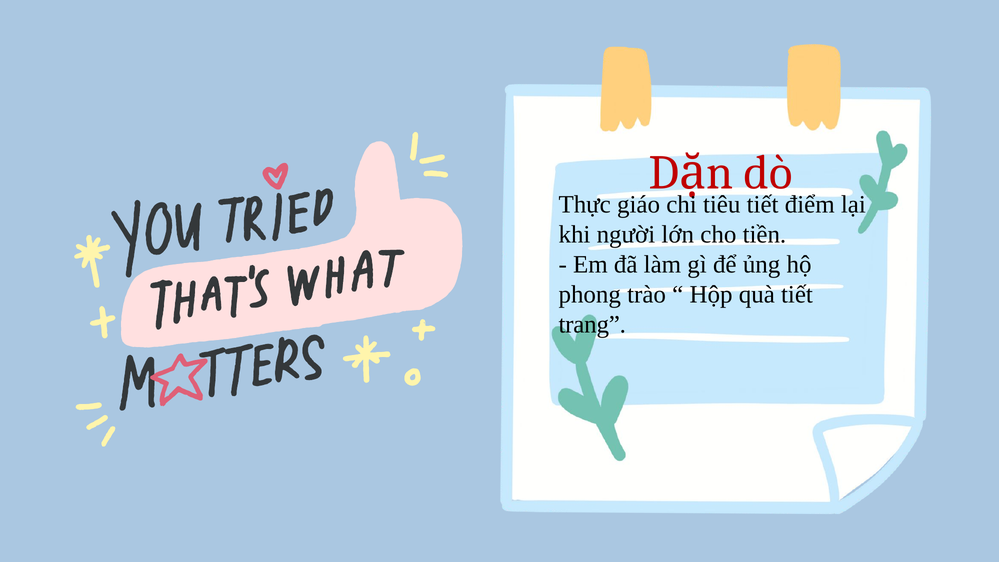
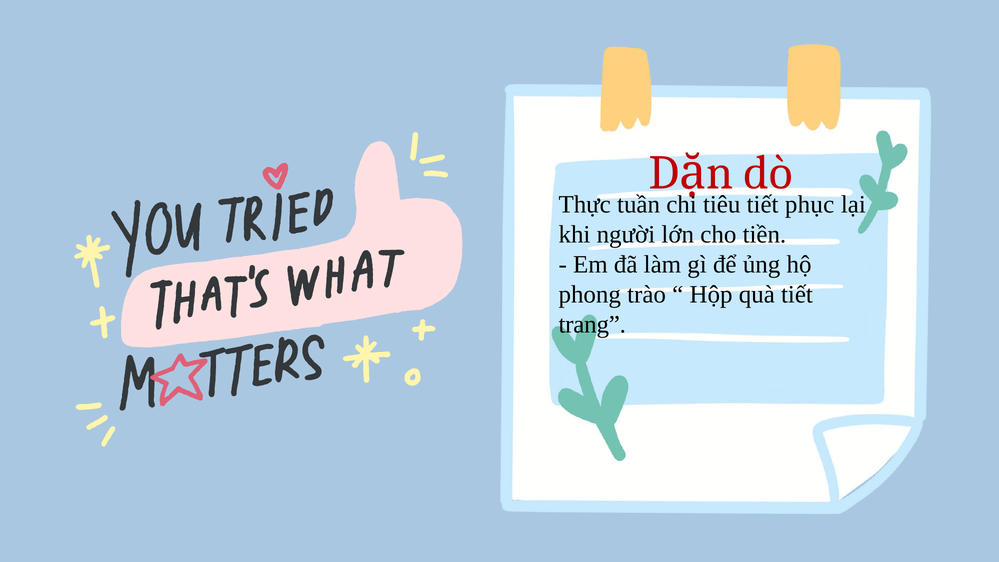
giáo: giáo -> tuần
điểm: điểm -> phục
